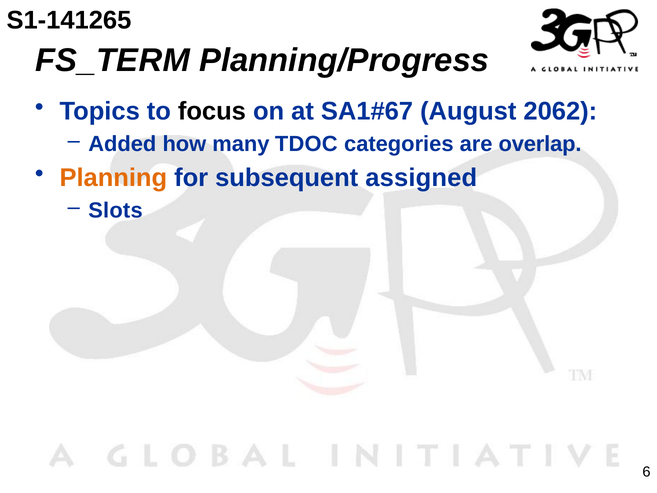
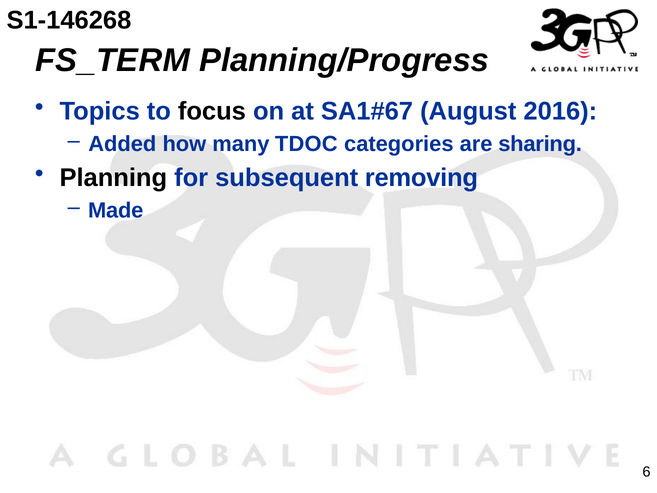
S1-141265: S1-141265 -> S1-146268
2062: 2062 -> 2016
overlap: overlap -> sharing
Planning colour: orange -> black
assigned: assigned -> removing
Slots: Slots -> Made
